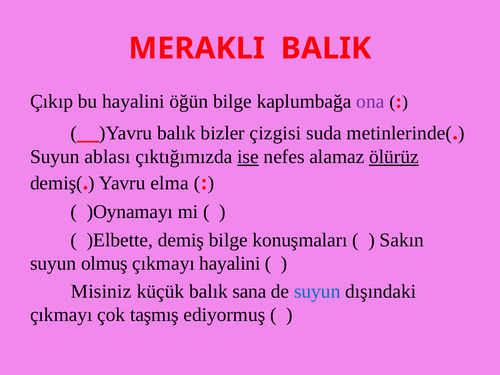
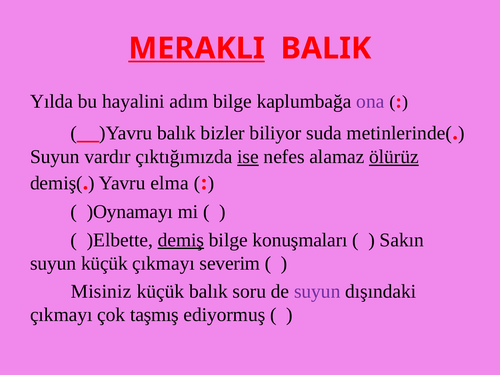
MERAKLI underline: none -> present
Çıkıp: Çıkıp -> Yılda
öğün: öğün -> adım
çizgisi: çizgisi -> biliyor
ablası: ablası -> vardır
demiş underline: none -> present
suyun olmuş: olmuş -> küçük
çıkmayı hayalini: hayalini -> severim
sana: sana -> soru
suyun at (317, 292) colour: blue -> purple
